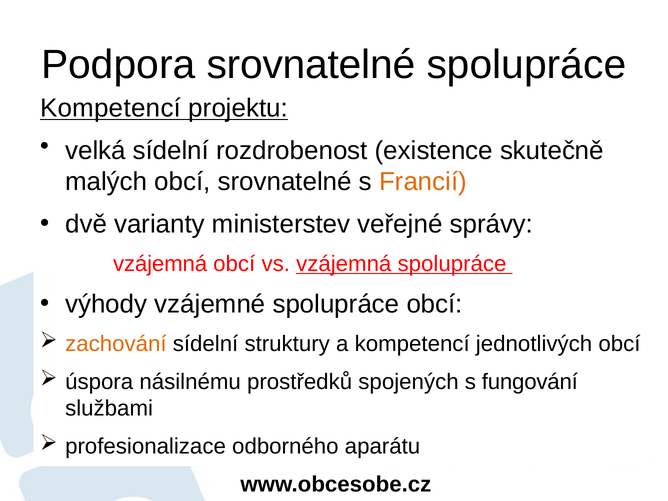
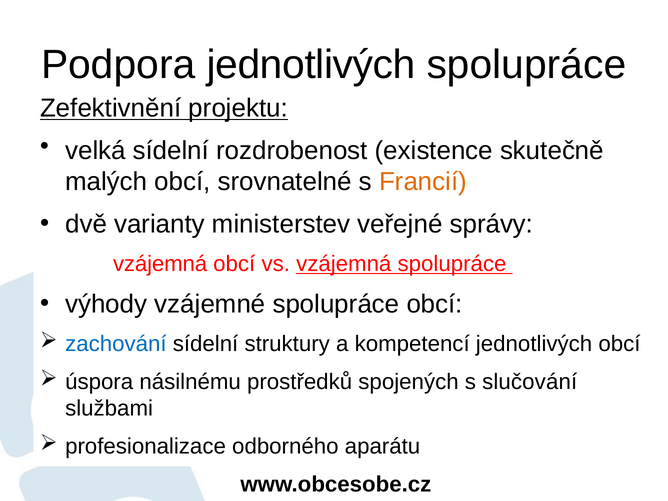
Podpora srovnatelné: srovnatelné -> jednotlivých
Kompetencí at (111, 108): Kompetencí -> Zefektivnění
zachování colour: orange -> blue
fungování: fungování -> slučování
